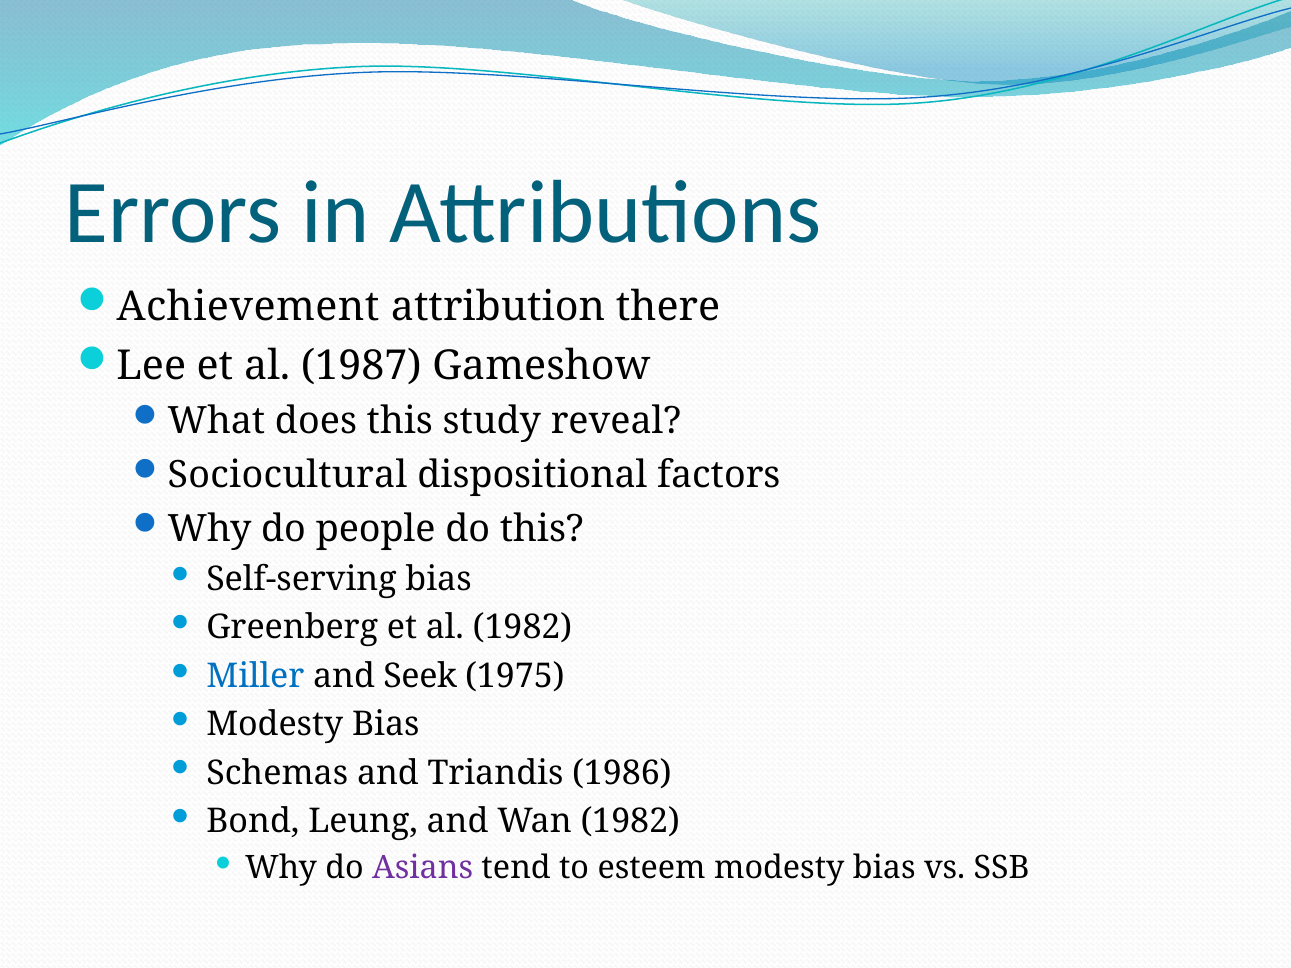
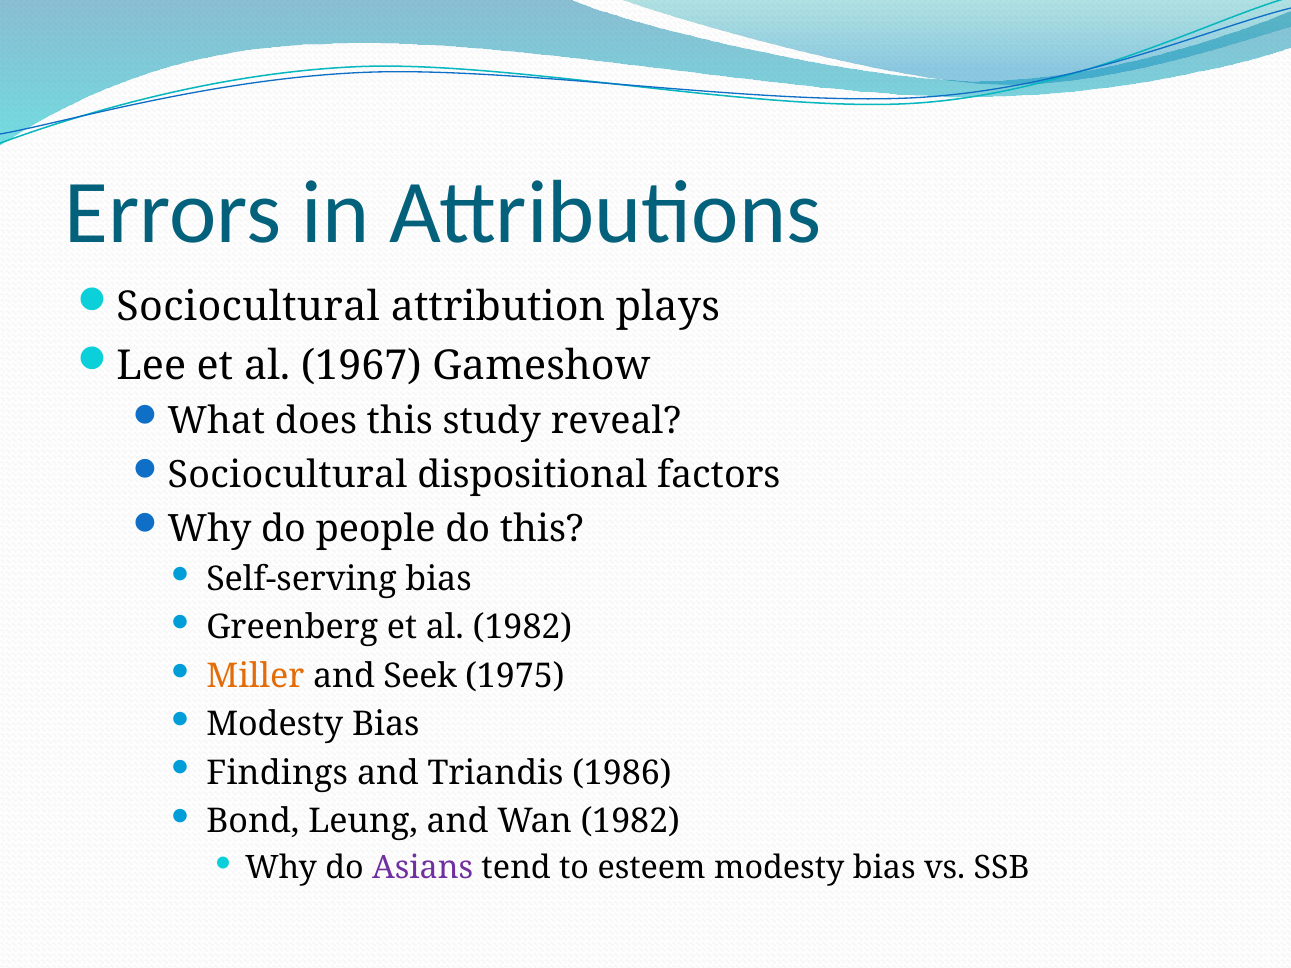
Achievement at (248, 307): Achievement -> Sociocultural
there: there -> plays
1987: 1987 -> 1967
Miller colour: blue -> orange
Schemas: Schemas -> Findings
